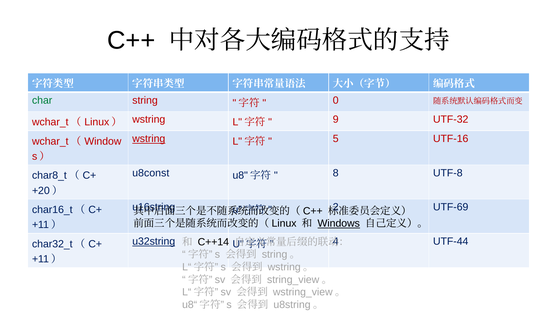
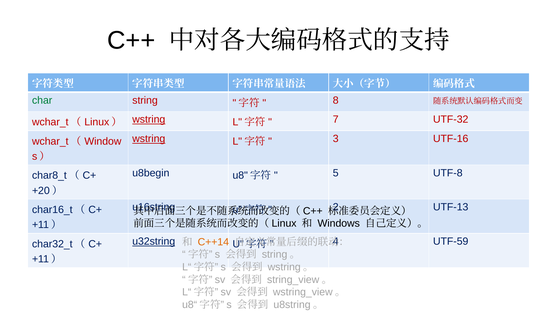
0: 0 -> 8
wstring at (149, 120) underline: none -> present
9: 9 -> 7
5: 5 -> 3
u8const: u8const -> u8begin
8: 8 -> 5
UTF-69: UTF-69 -> UTF-13
Windows underline: present -> none
UTF-44: UTF-44 -> UTF-59
C++14 colour: black -> orange
